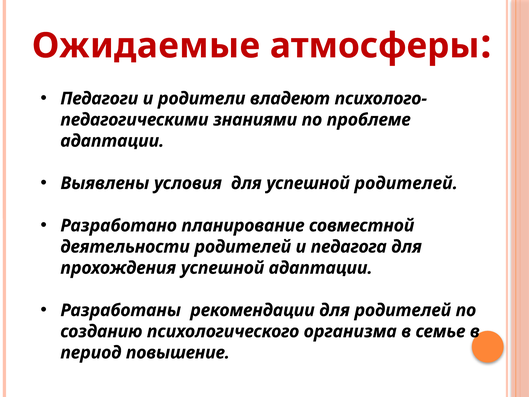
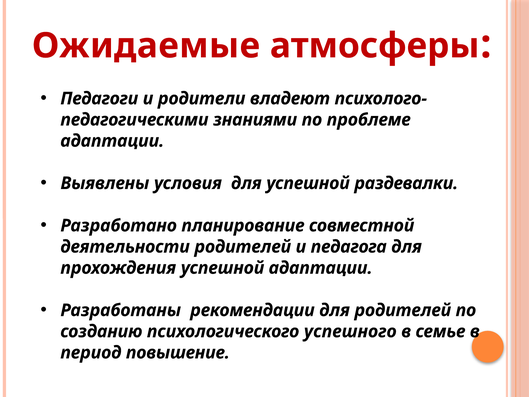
успешной родителей: родителей -> раздевалки
организма: организма -> успешного
